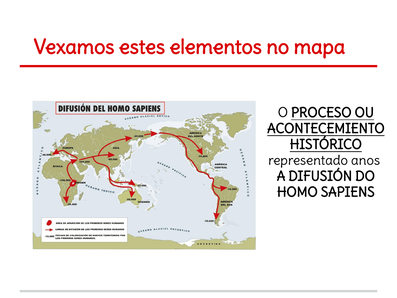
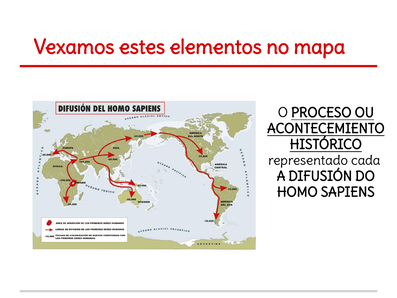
anos: anos -> cada
